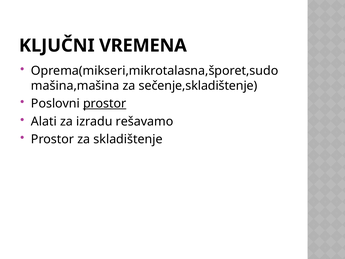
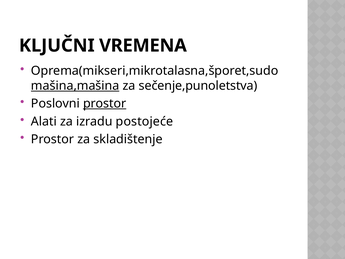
mašina,mašina underline: none -> present
sečenje,skladištenje: sečenje,skladištenje -> sečenje,punoletstva
rešavamo: rešavamo -> postojeće
